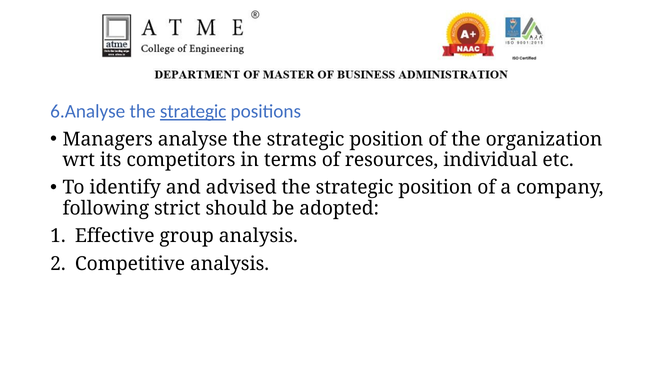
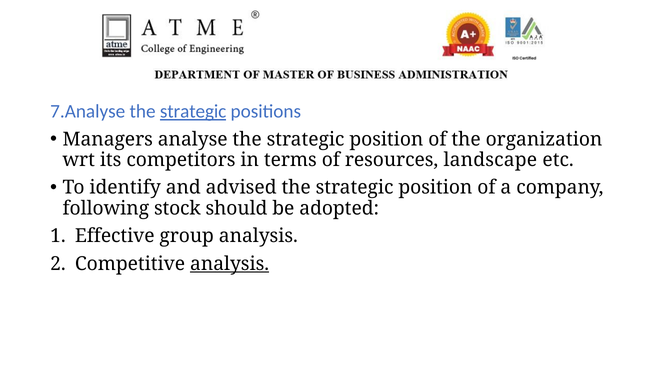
6.Analyse: 6.Analyse -> 7.Analyse
individual: individual -> landscape
strict: strict -> stock
analysis at (230, 263) underline: none -> present
